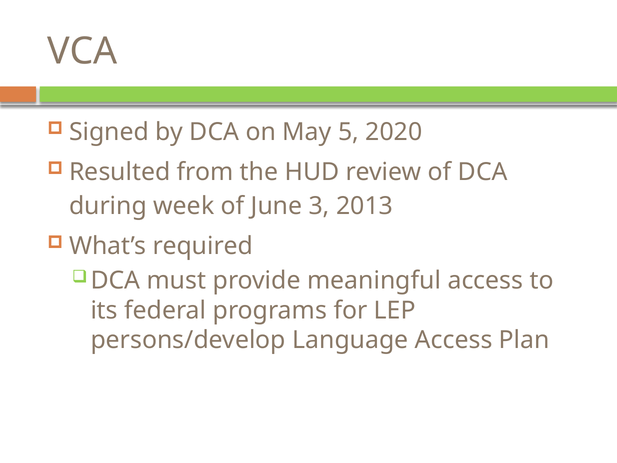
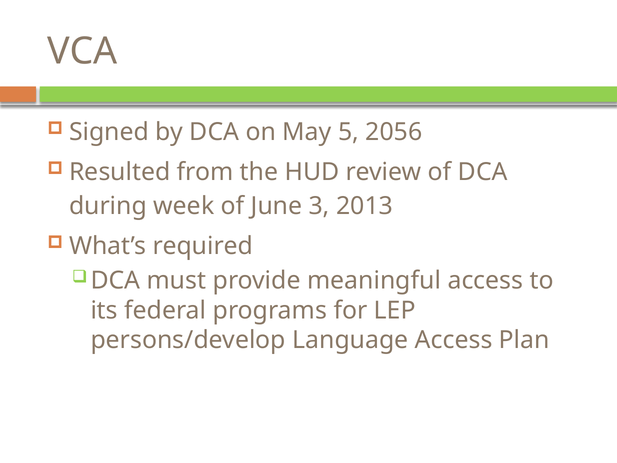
2020: 2020 -> 2056
